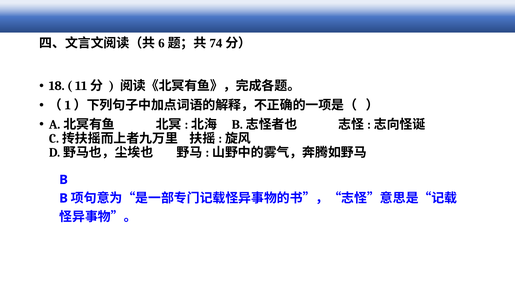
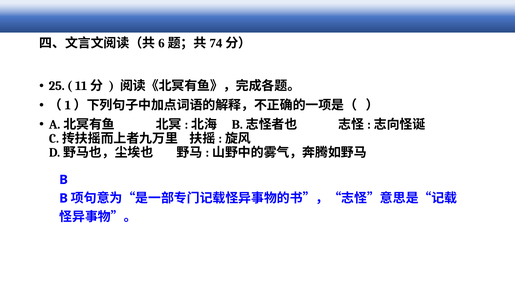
18: 18 -> 25
